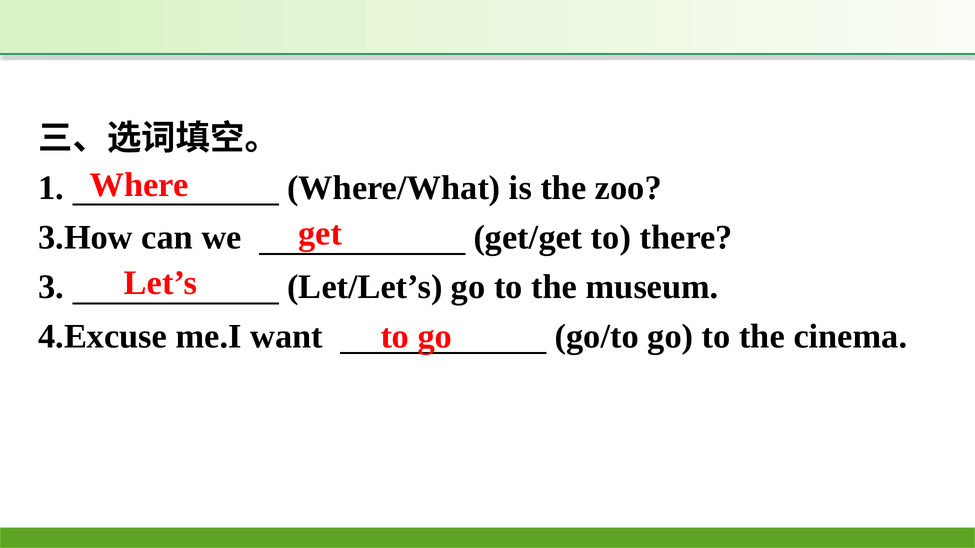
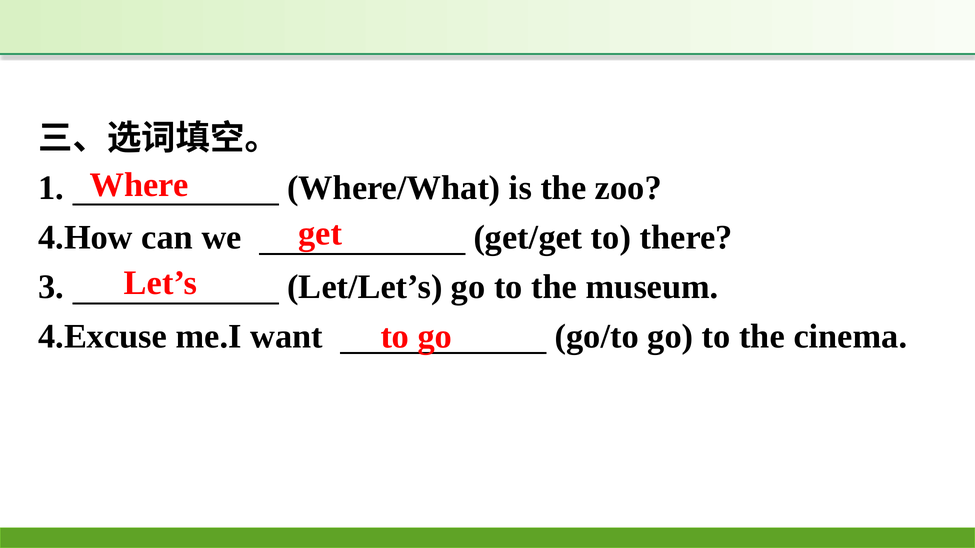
3.How: 3.How -> 4.How
